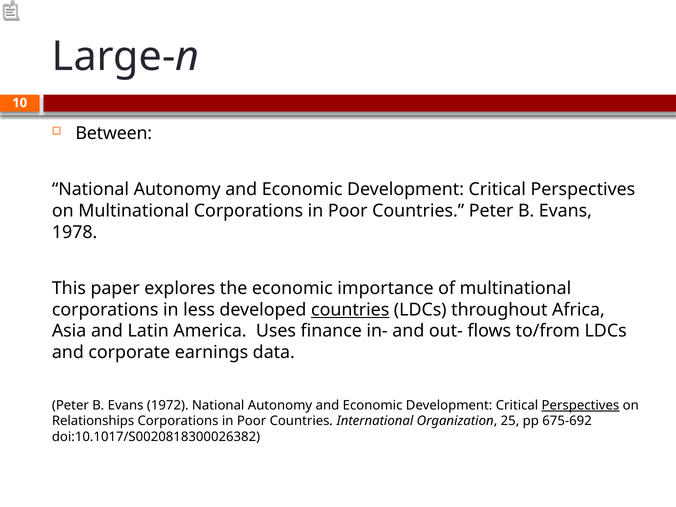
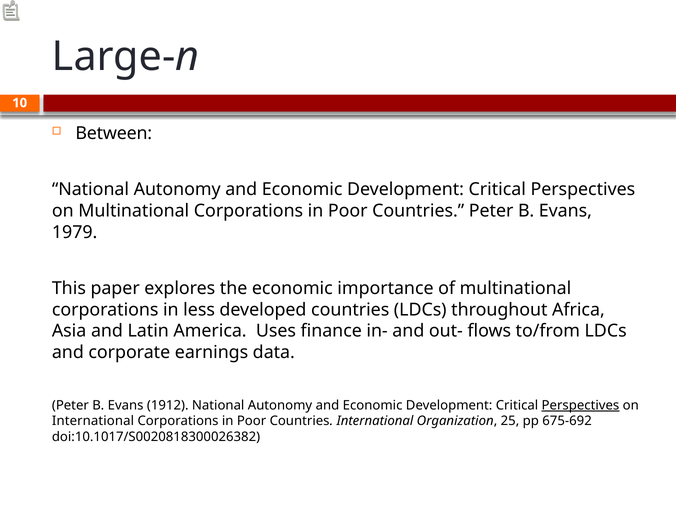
1978: 1978 -> 1979
countries at (350, 310) underline: present -> none
1972: 1972 -> 1912
Relationships at (93, 421): Relationships -> International
